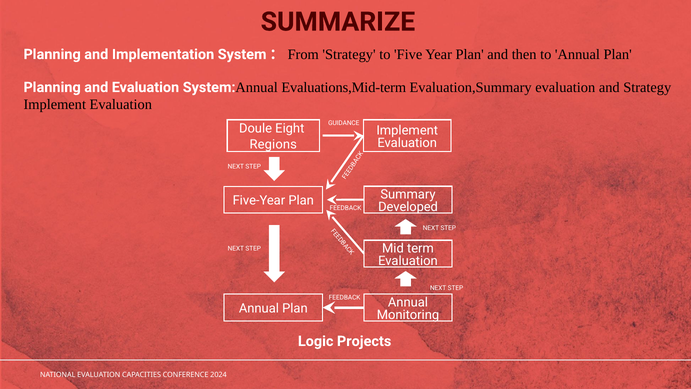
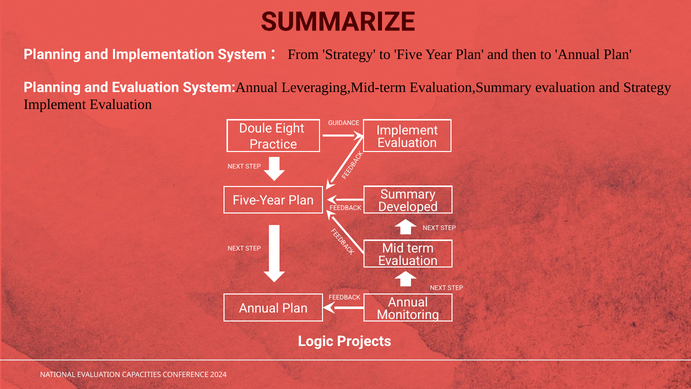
Evaluations,Mid-term: Evaluations,Mid-term -> Leveraging,Mid-term
Regions: Regions -> Practice
